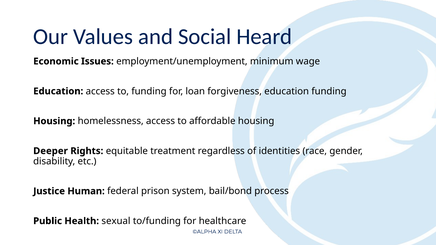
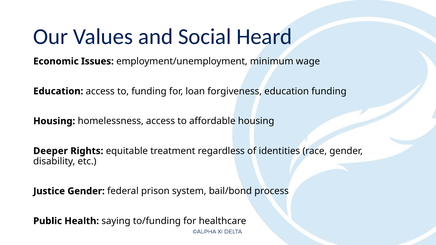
Justice Human: Human -> Gender
sexual: sexual -> saying
